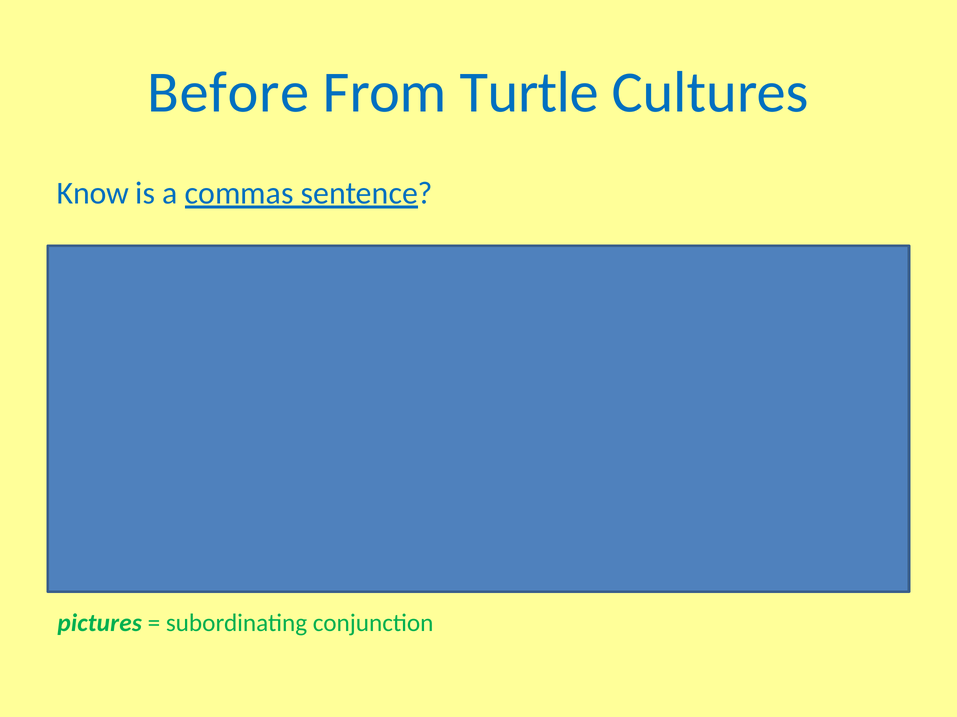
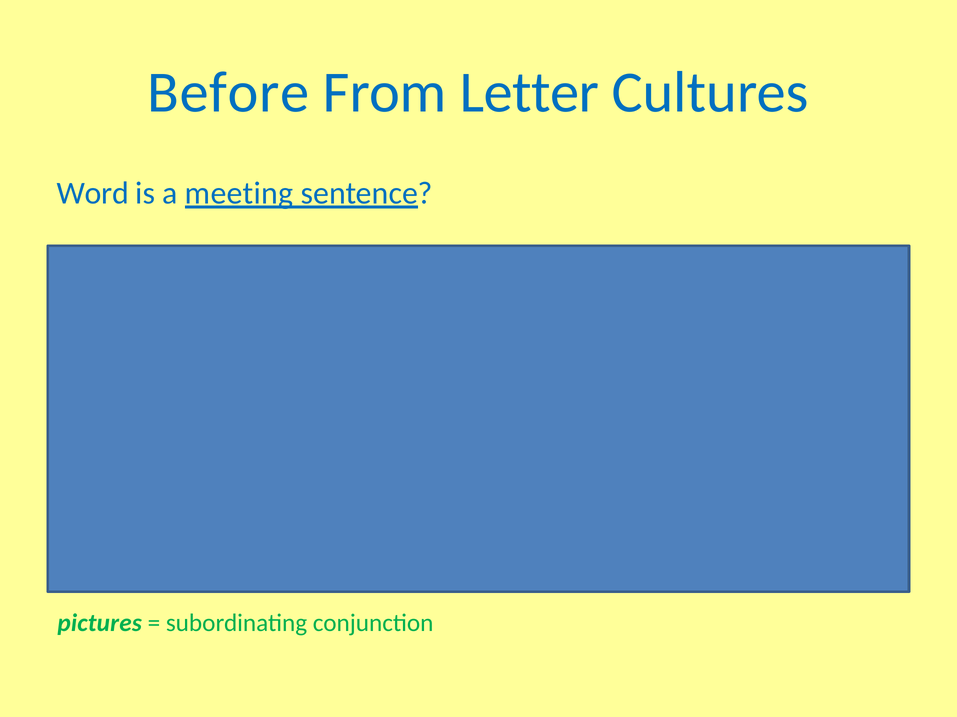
Turtle: Turtle -> Letter
Know: Know -> Word
commas: commas -> meeting
